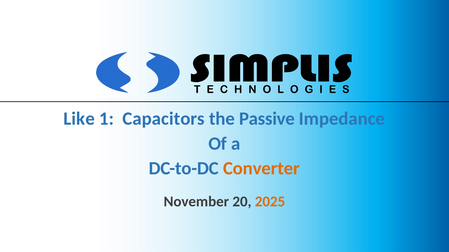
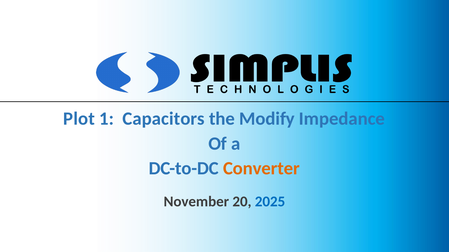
Like: Like -> Plot
Passive: Passive -> Modify
2025 colour: orange -> blue
